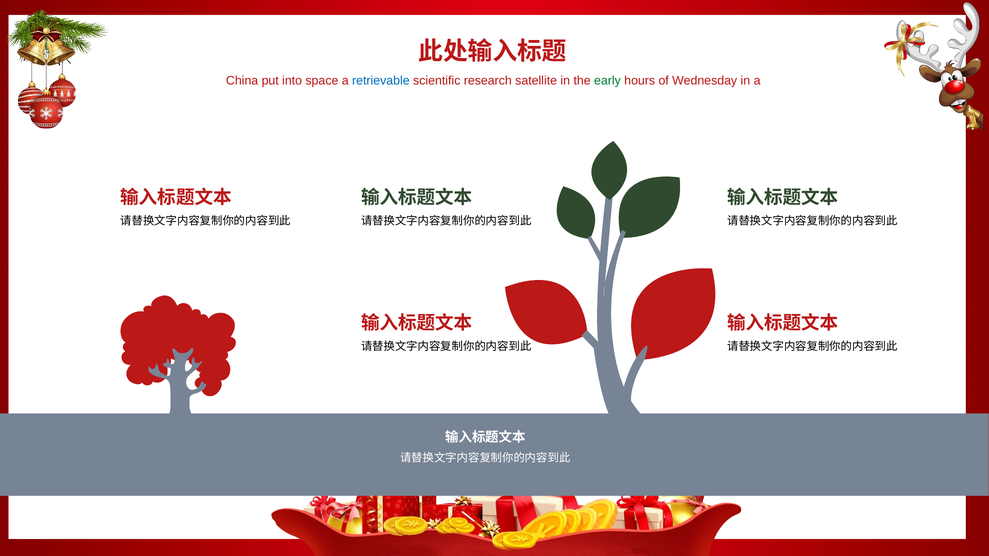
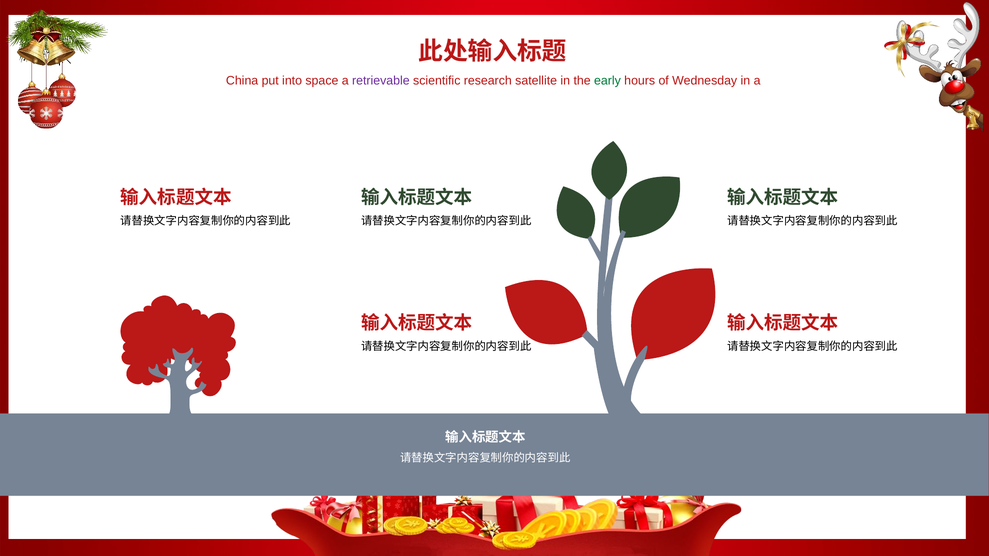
retrievable colour: blue -> purple
